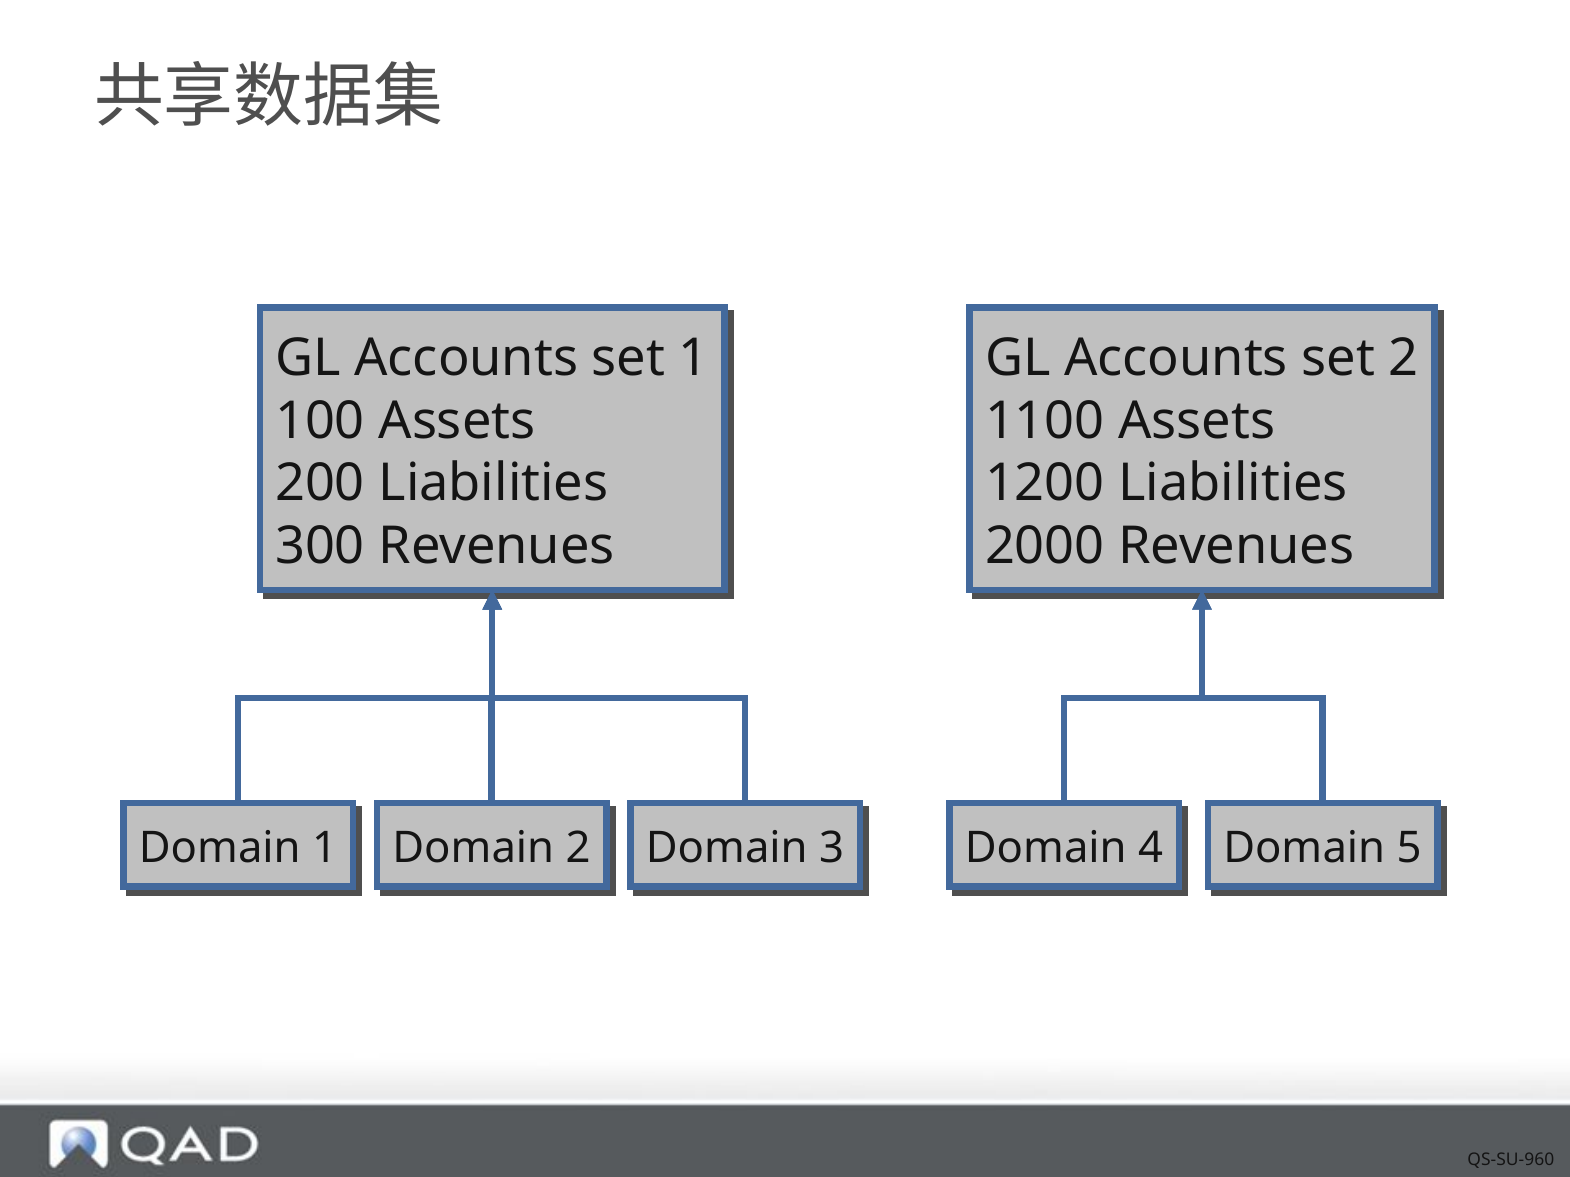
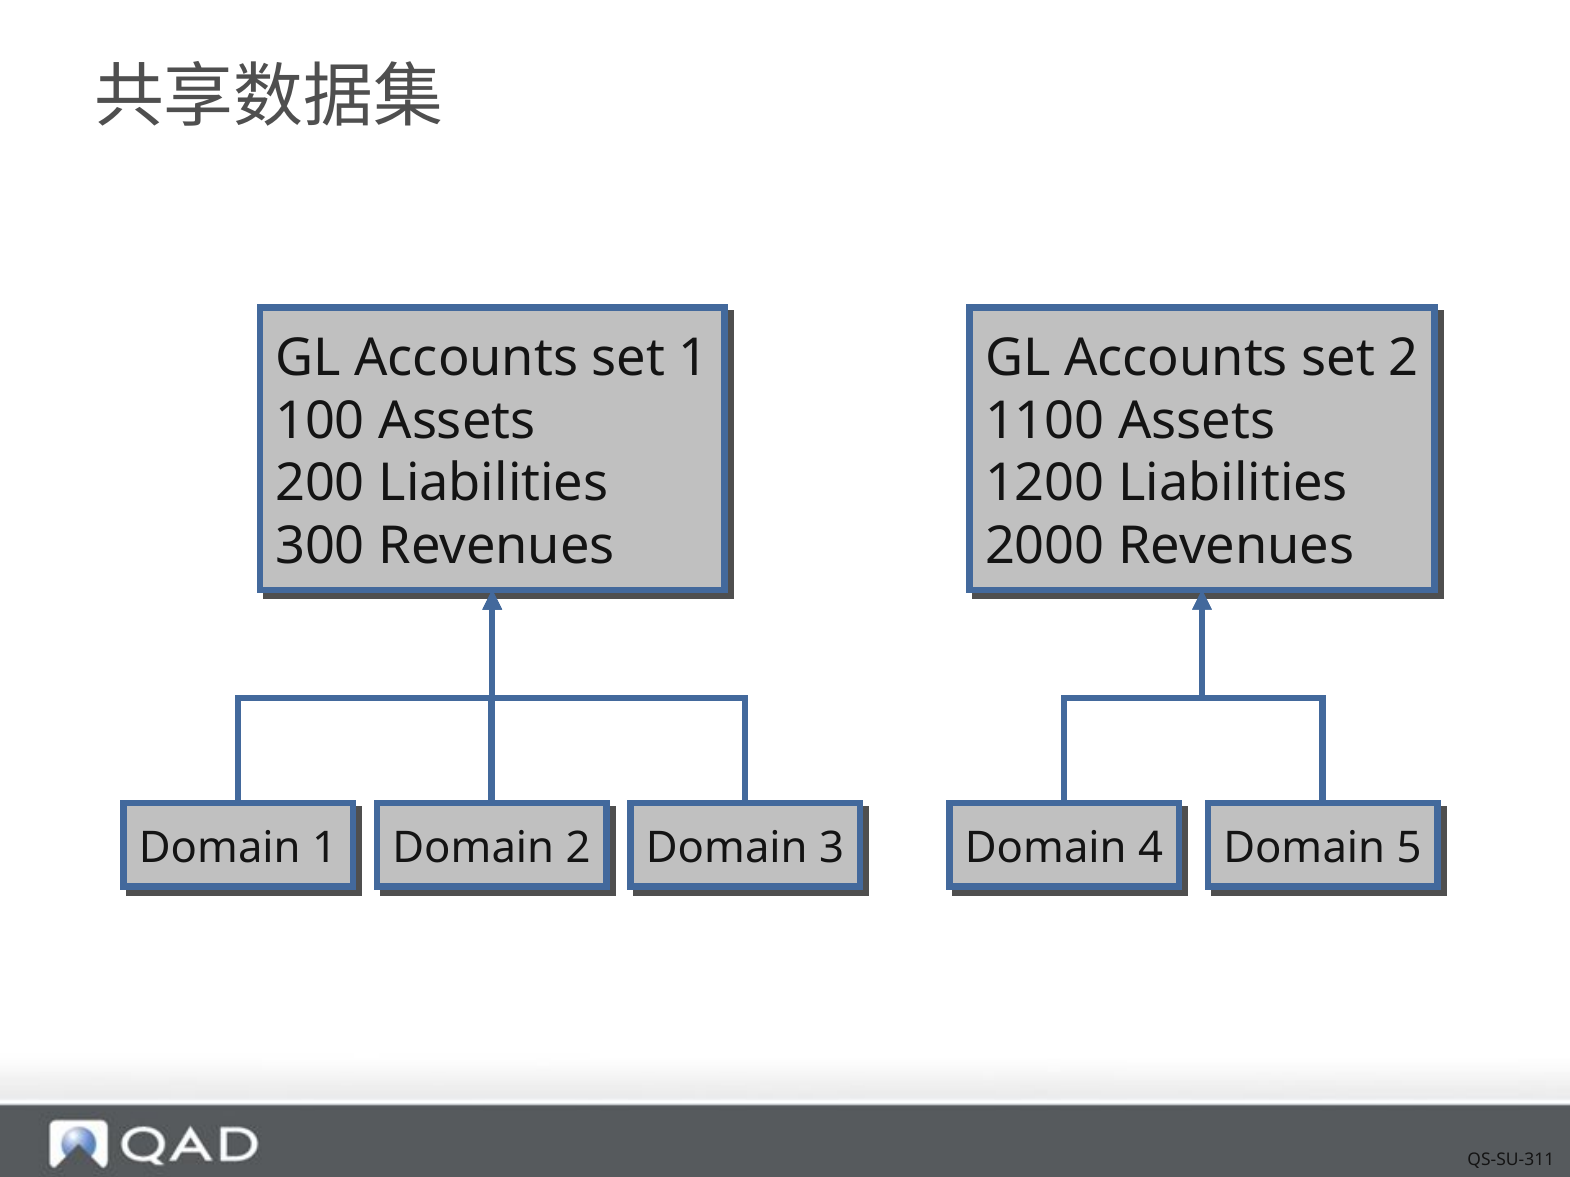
QS-SU-960: QS-SU-960 -> QS-SU-311
